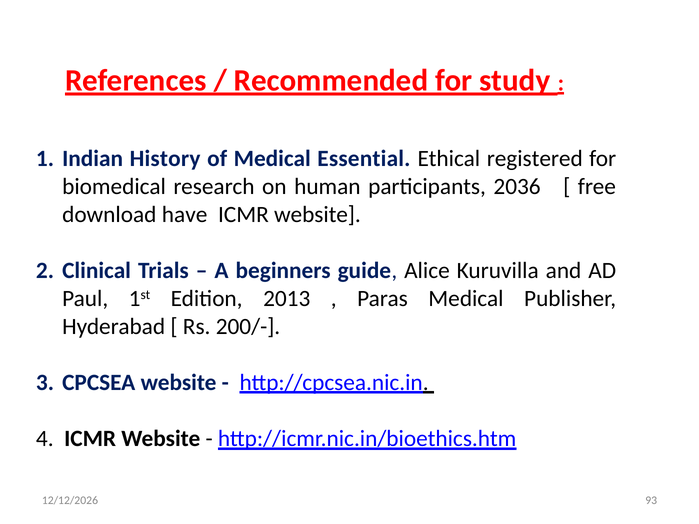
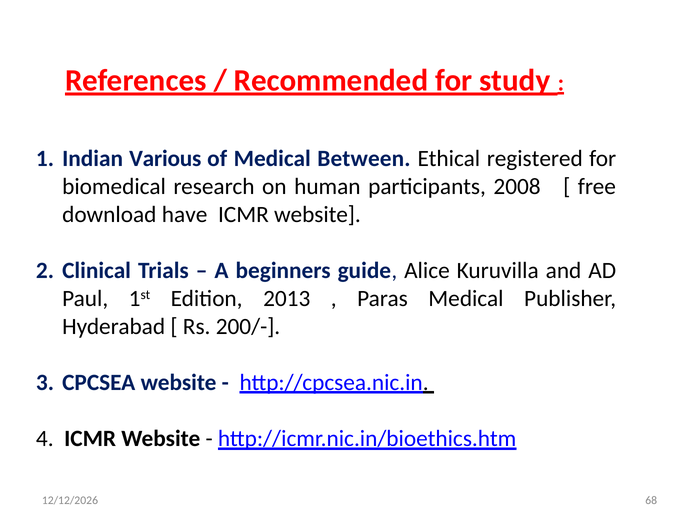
History: History -> Various
Essential: Essential -> Between
2036: 2036 -> 2008
93: 93 -> 68
